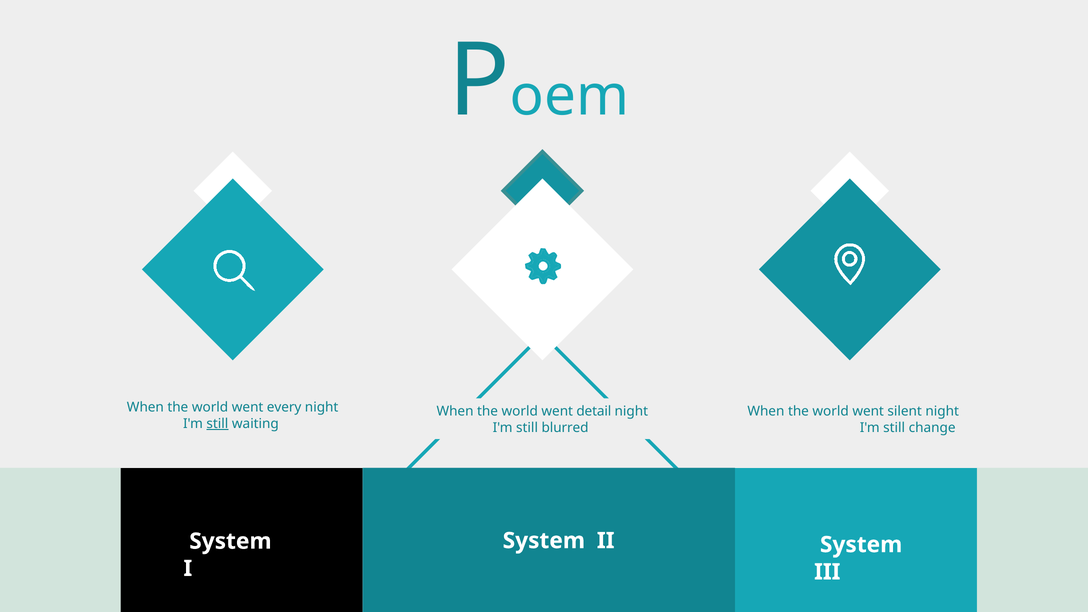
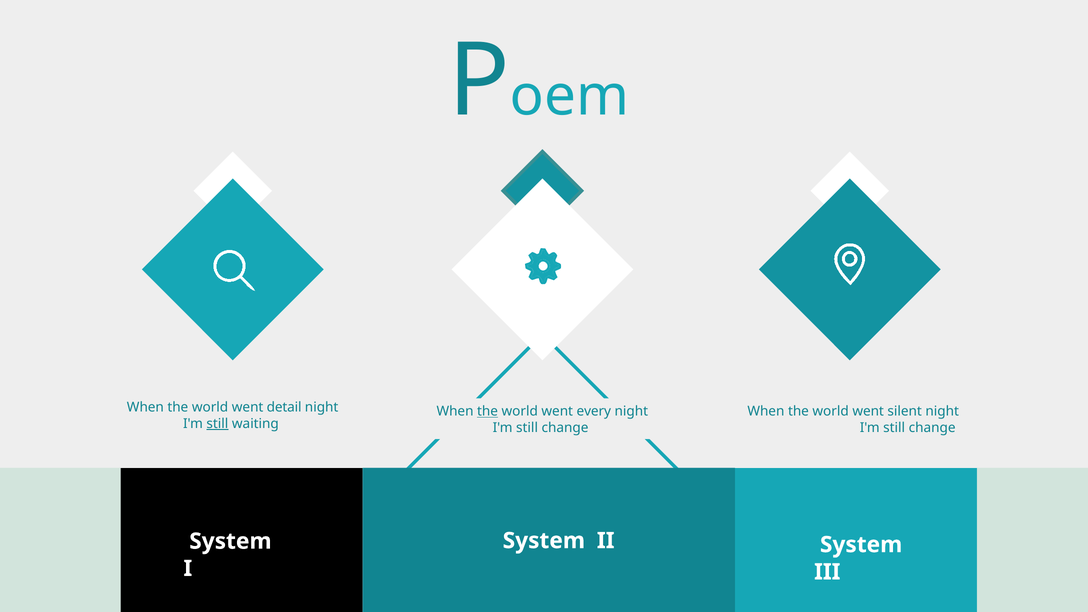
every: every -> detail
the at (488, 411) underline: none -> present
detail: detail -> every
blurred at (565, 428): blurred -> change
